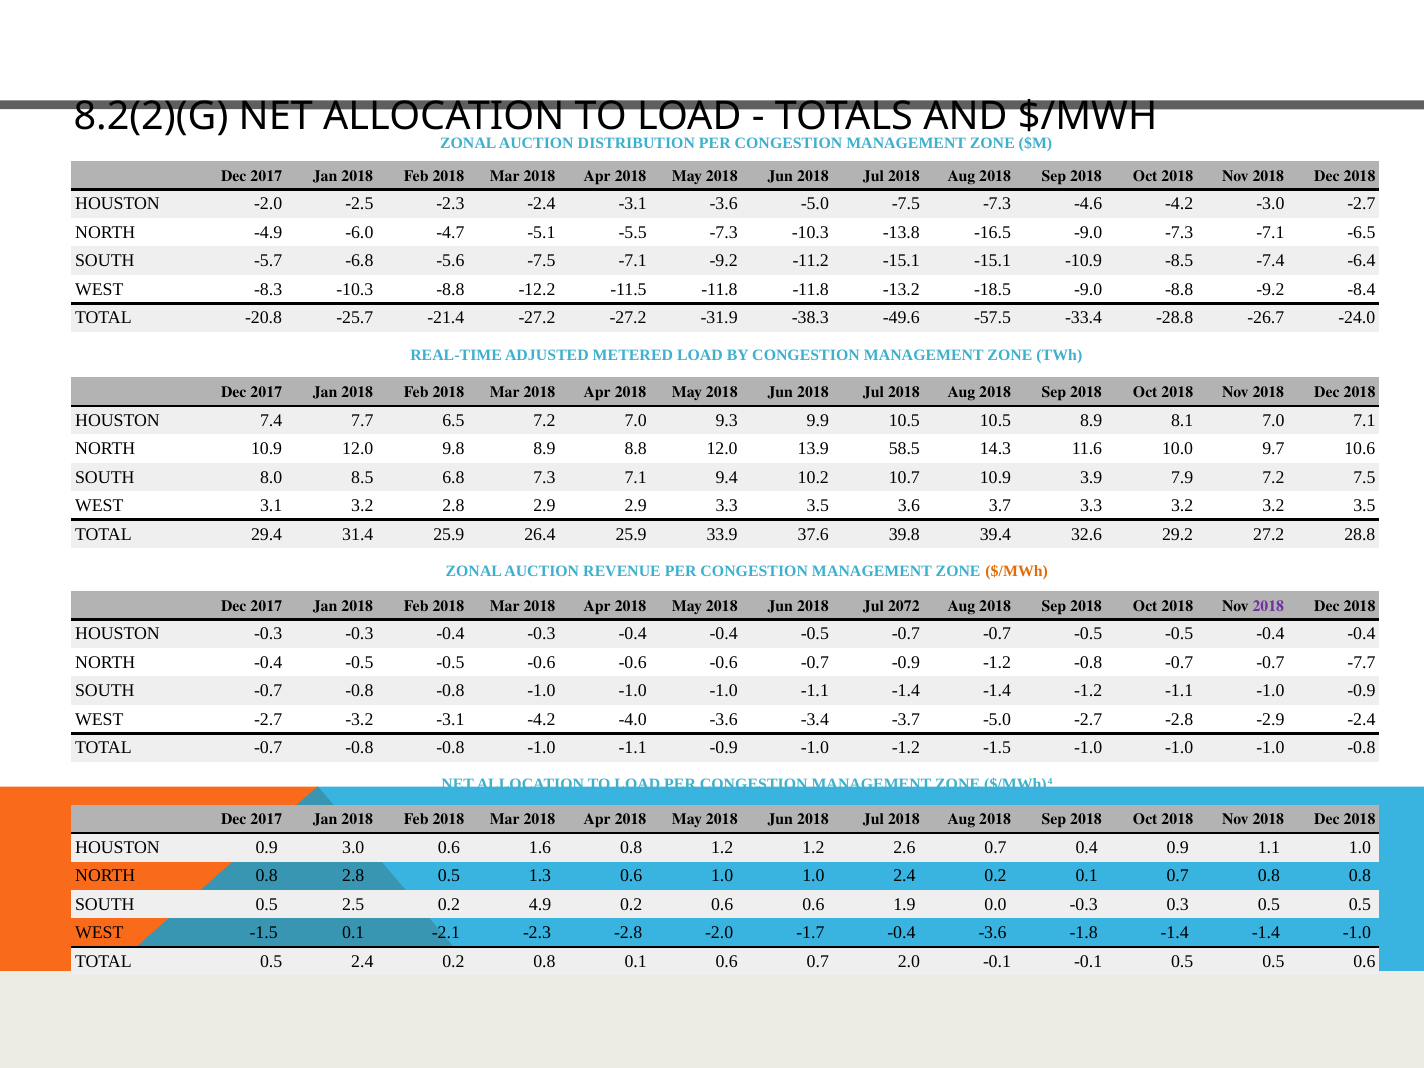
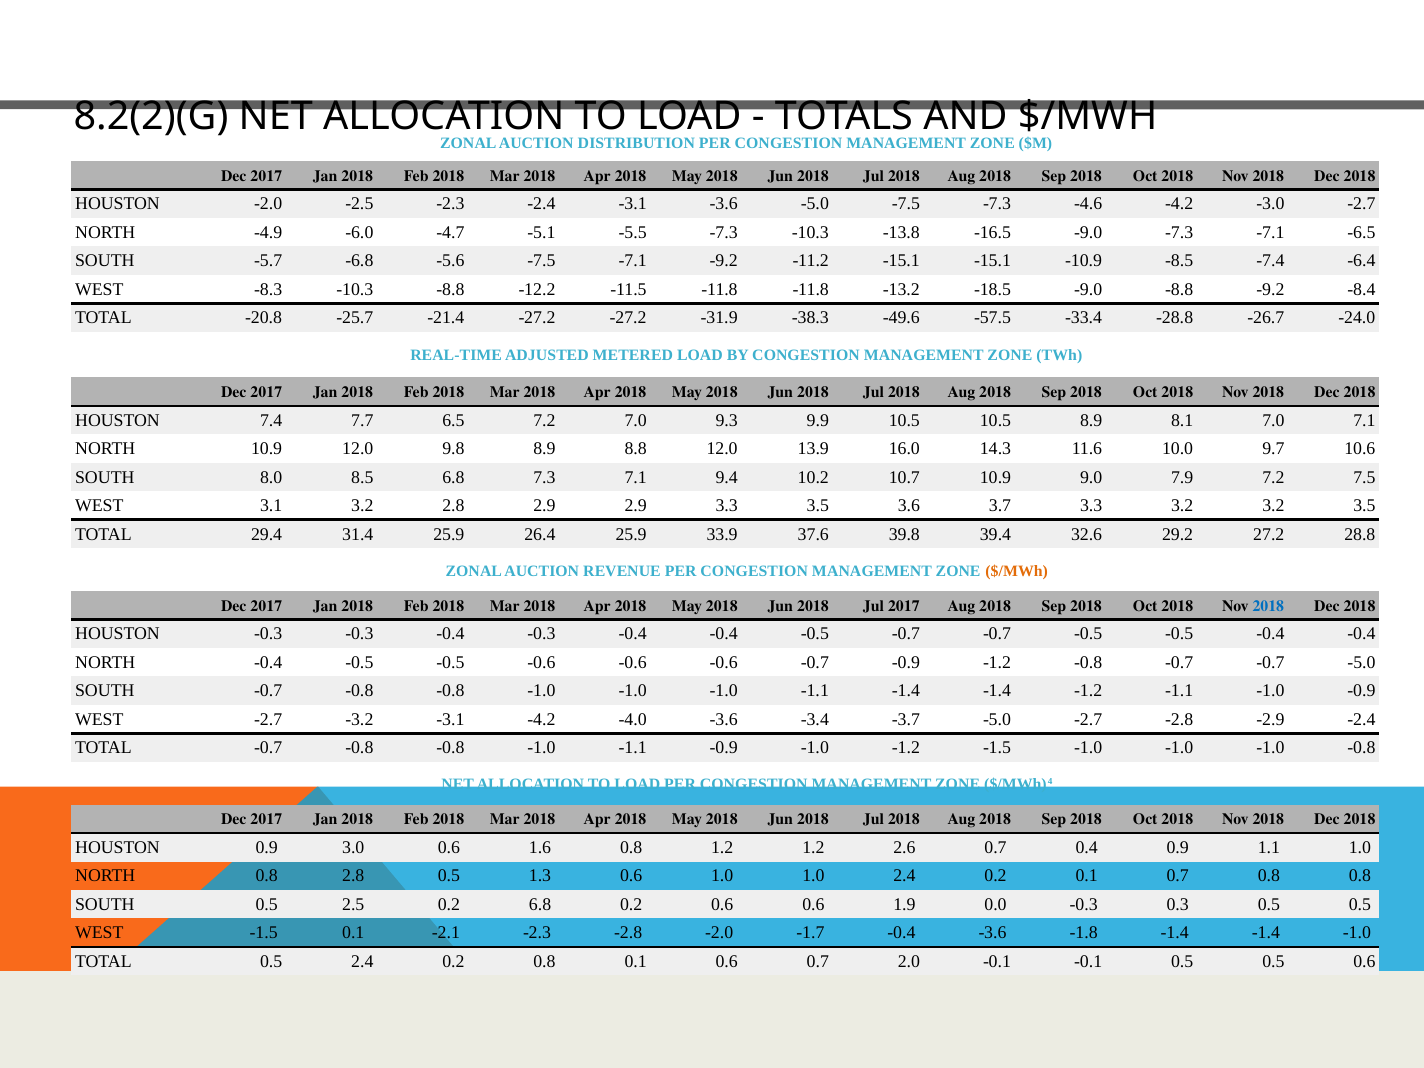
58.5: 58.5 -> 16.0
3.9: 3.9 -> 9.0
Jul 2072: 2072 -> 2017
2018 at (1268, 606) colour: purple -> blue
-0.7 -7.7: -7.7 -> -5.0
0.2 4.9: 4.9 -> 6.8
